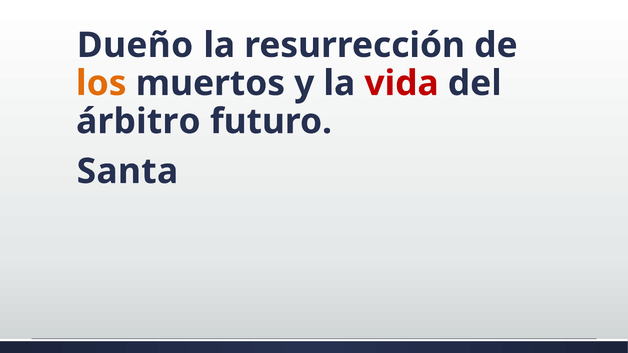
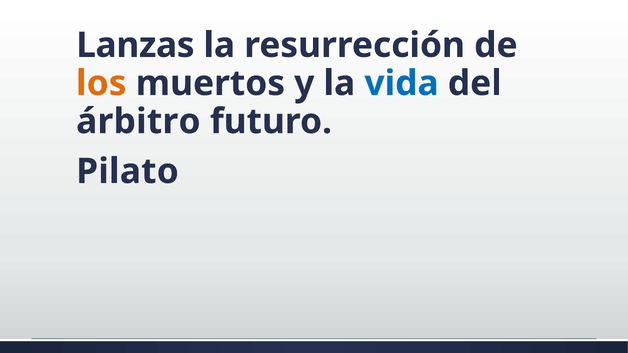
Dueño: Dueño -> Lanzas
vida colour: red -> blue
Santa: Santa -> Pilato
